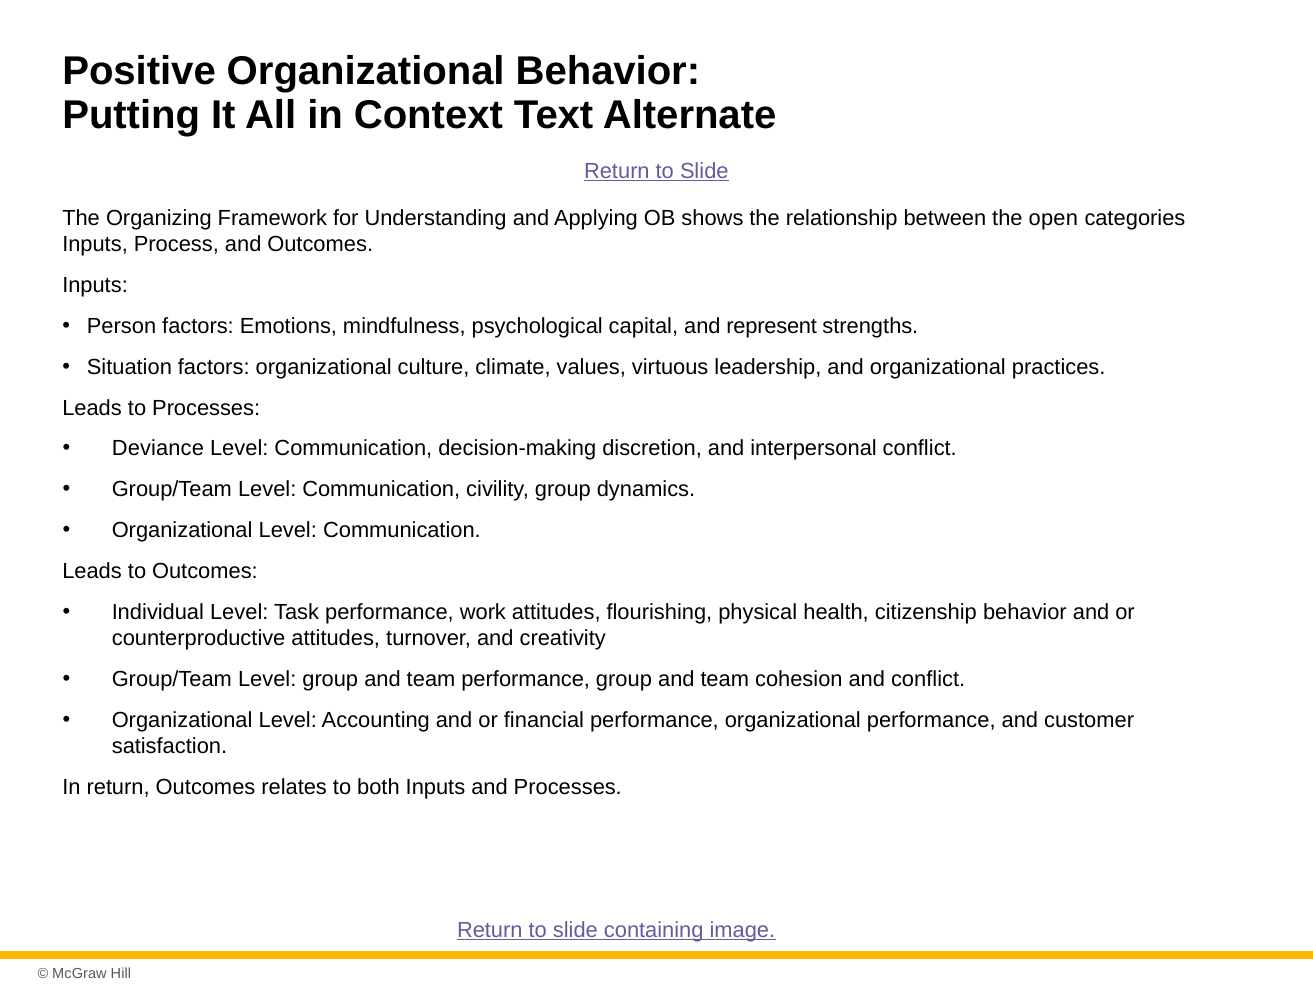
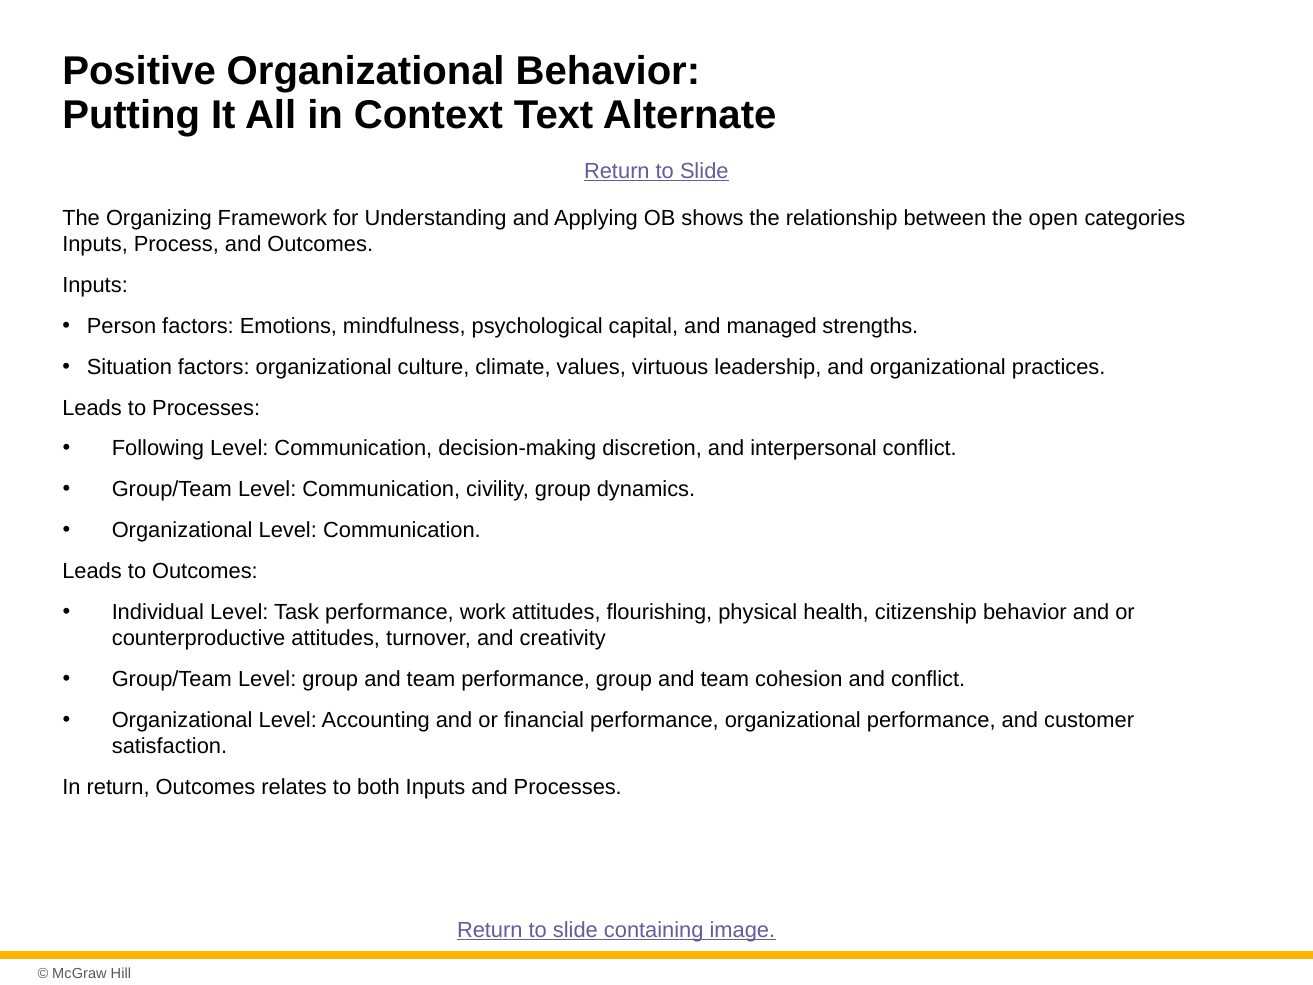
represent: represent -> managed
Deviance: Deviance -> Following
